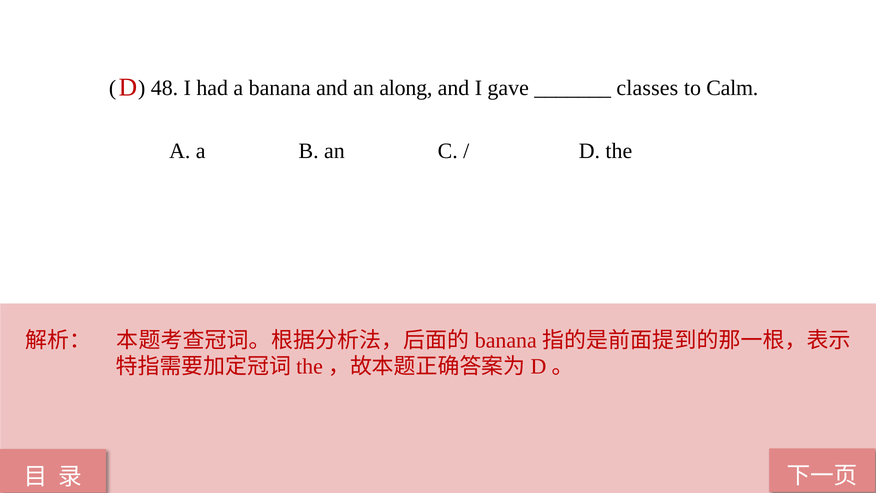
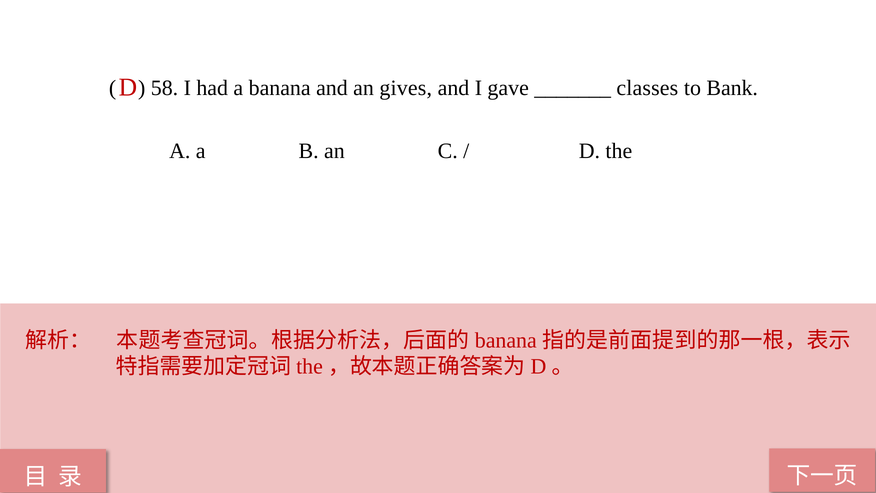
48: 48 -> 58
along: along -> gives
Calm: Calm -> Bank
